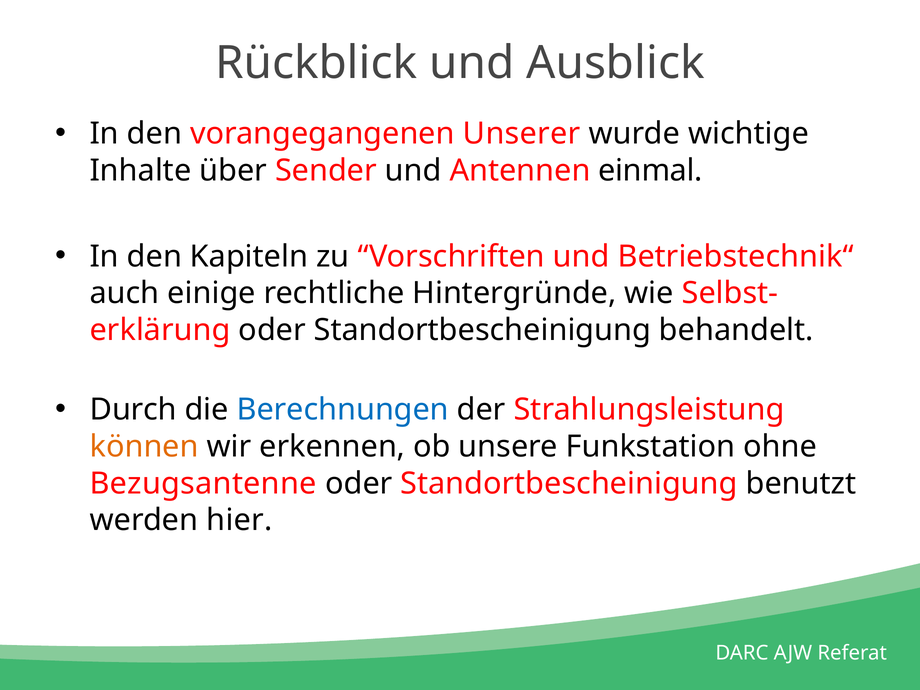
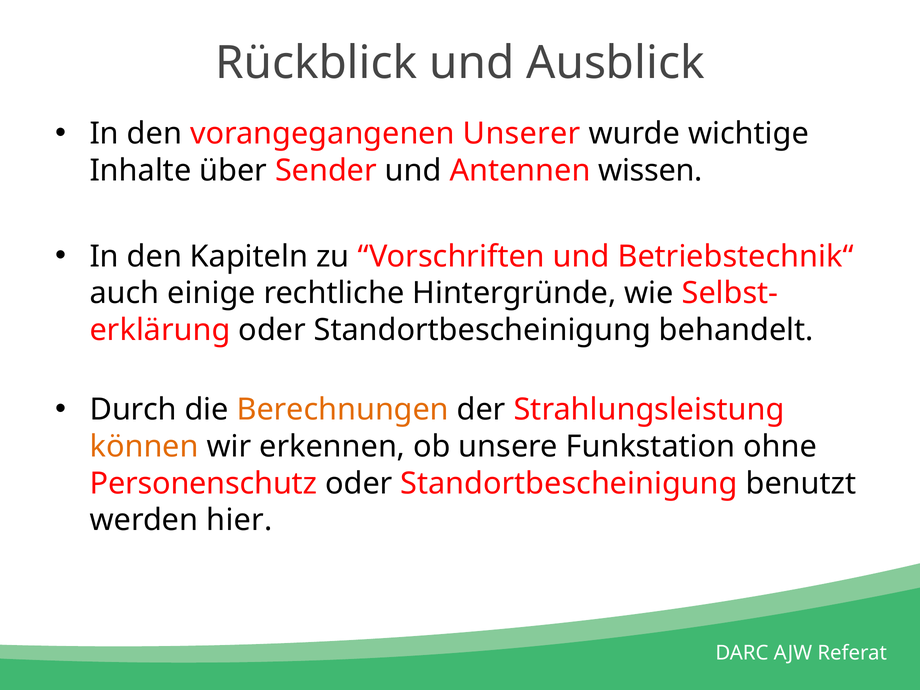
einmal: einmal -> wissen
Berechnungen colour: blue -> orange
Bezugsantenne: Bezugsantenne -> Personenschutz
